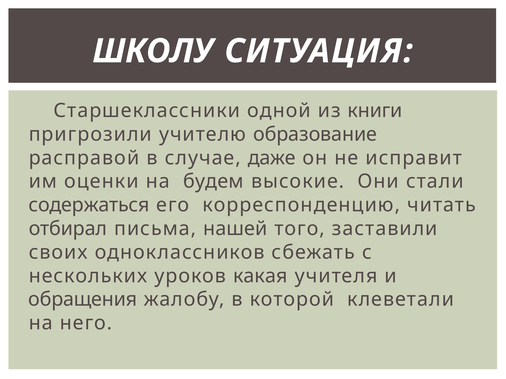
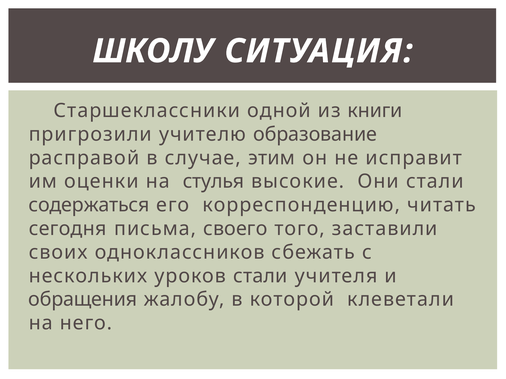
даже: даже -> этим
будем: будем -> стулья
отбирал: отбирал -> сегодня
нашей: нашей -> своего
уроков какая: какая -> стали
